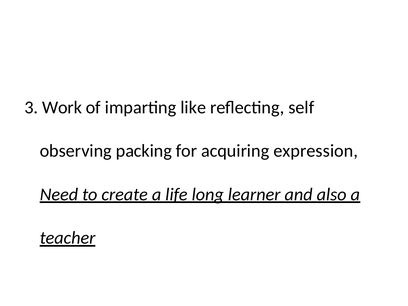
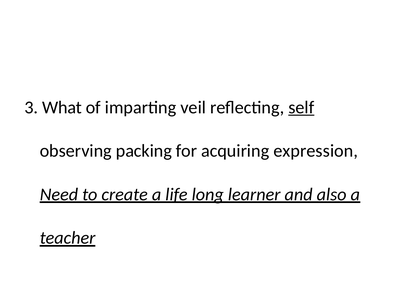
Work: Work -> What
like: like -> veil
self underline: none -> present
